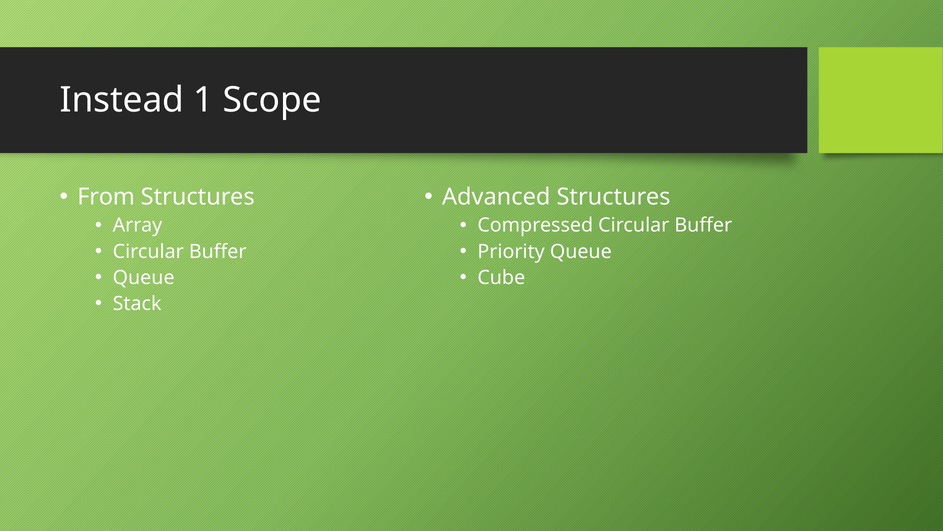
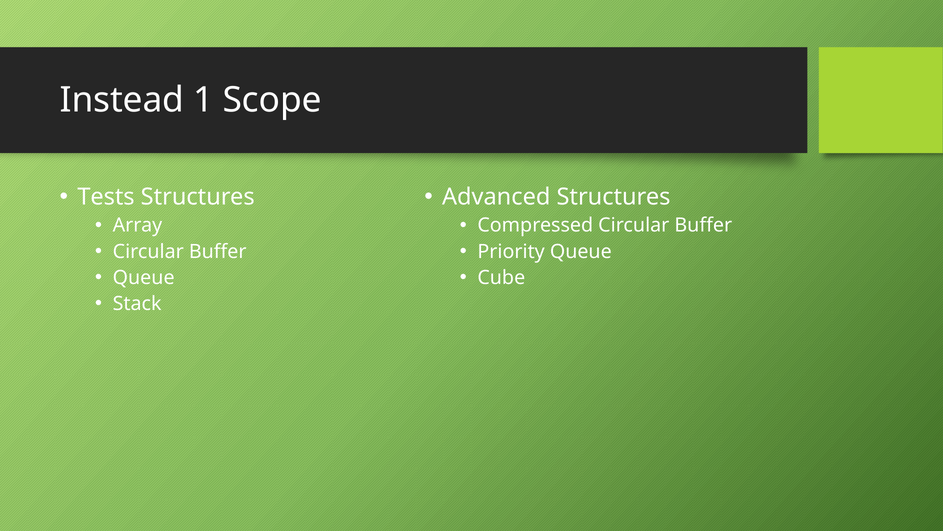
From: From -> Tests
